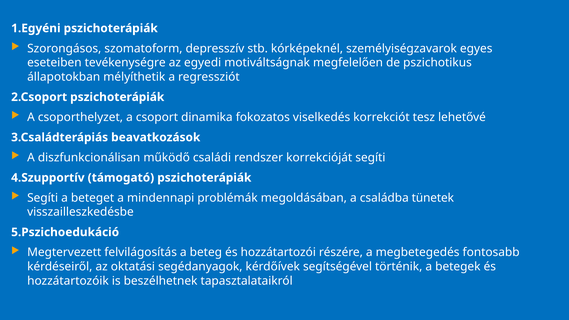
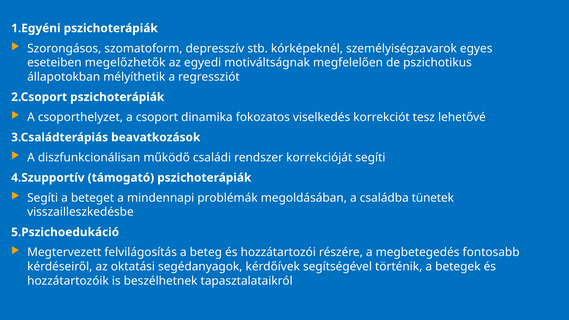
tevékenységre: tevékenységre -> megelőzhetők
